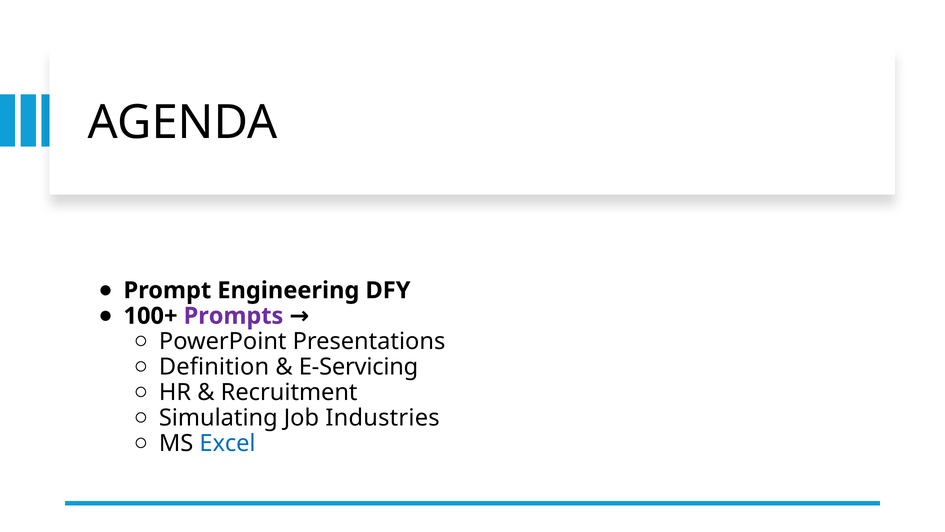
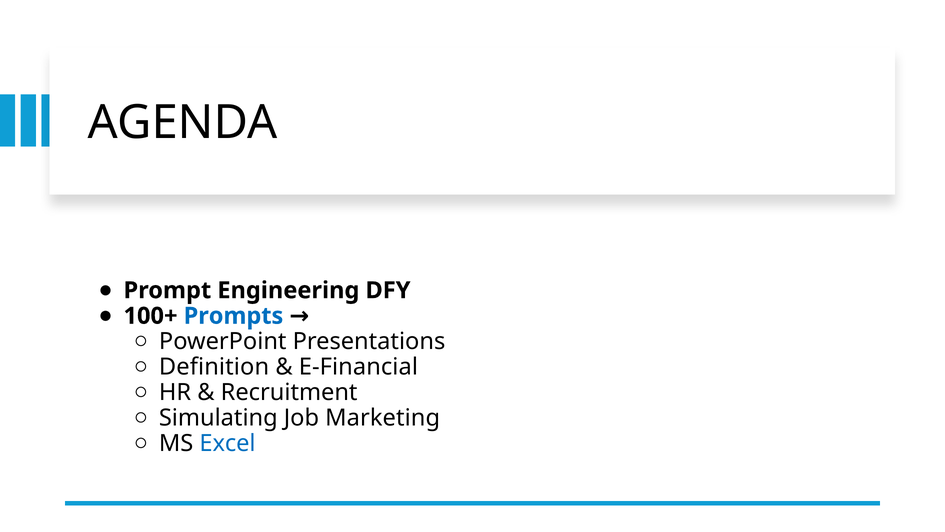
Prompts colour: purple -> blue
E-Servicing: E-Servicing -> E-Financial
Industries: Industries -> Marketing
